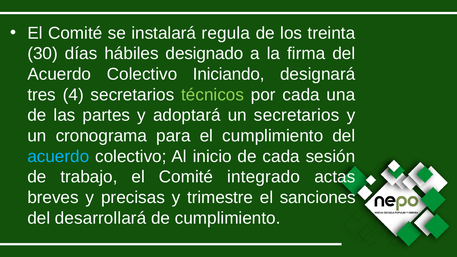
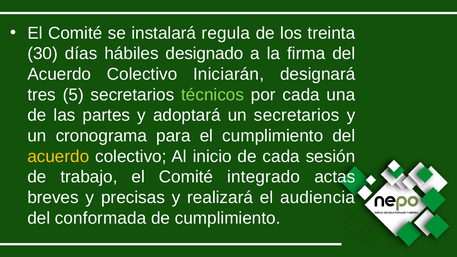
Iniciando: Iniciando -> Iniciarán
4: 4 -> 5
acuerdo at (58, 156) colour: light blue -> yellow
trimestre: trimestre -> realizará
sanciones: sanciones -> audiencia
desarrollará: desarrollará -> conformada
